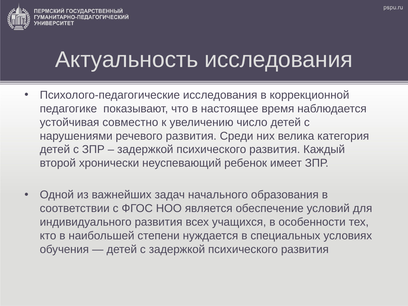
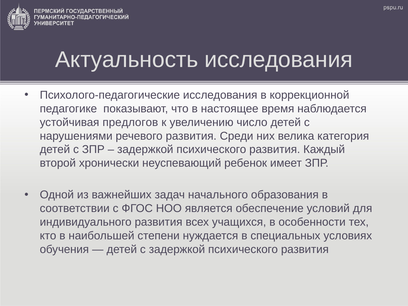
совместно: совместно -> предлогов
